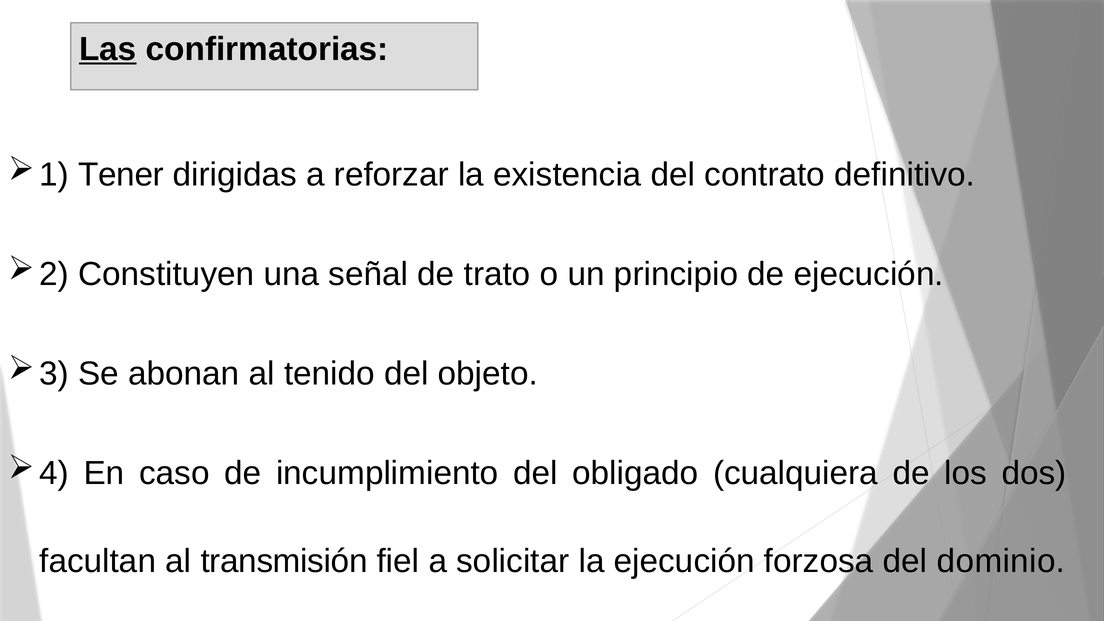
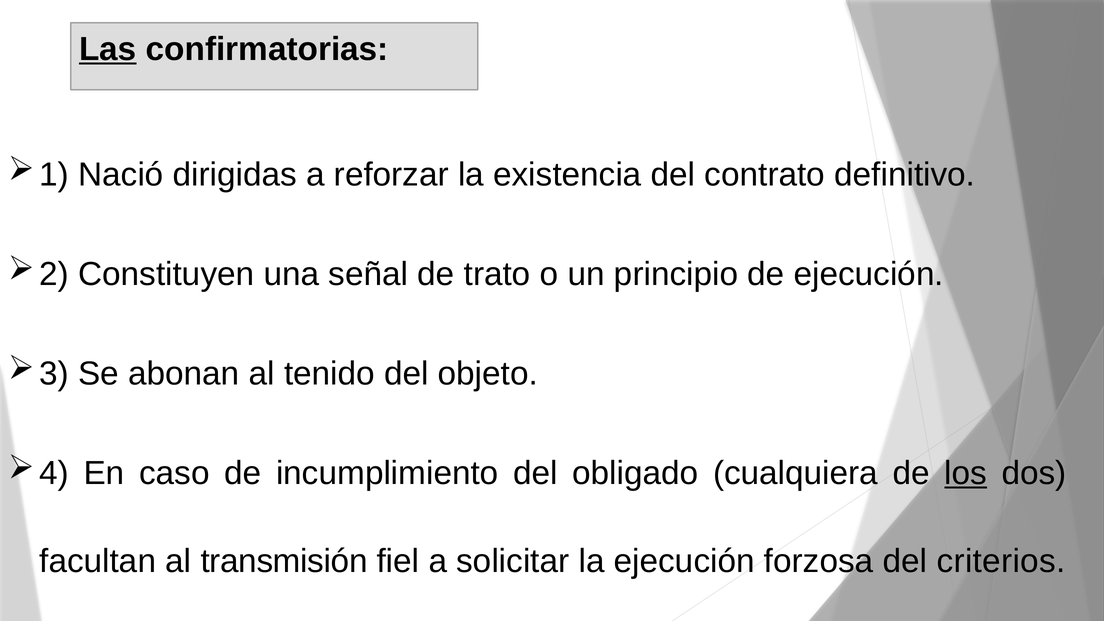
Tener: Tener -> Nació
los underline: none -> present
dominio: dominio -> criterios
